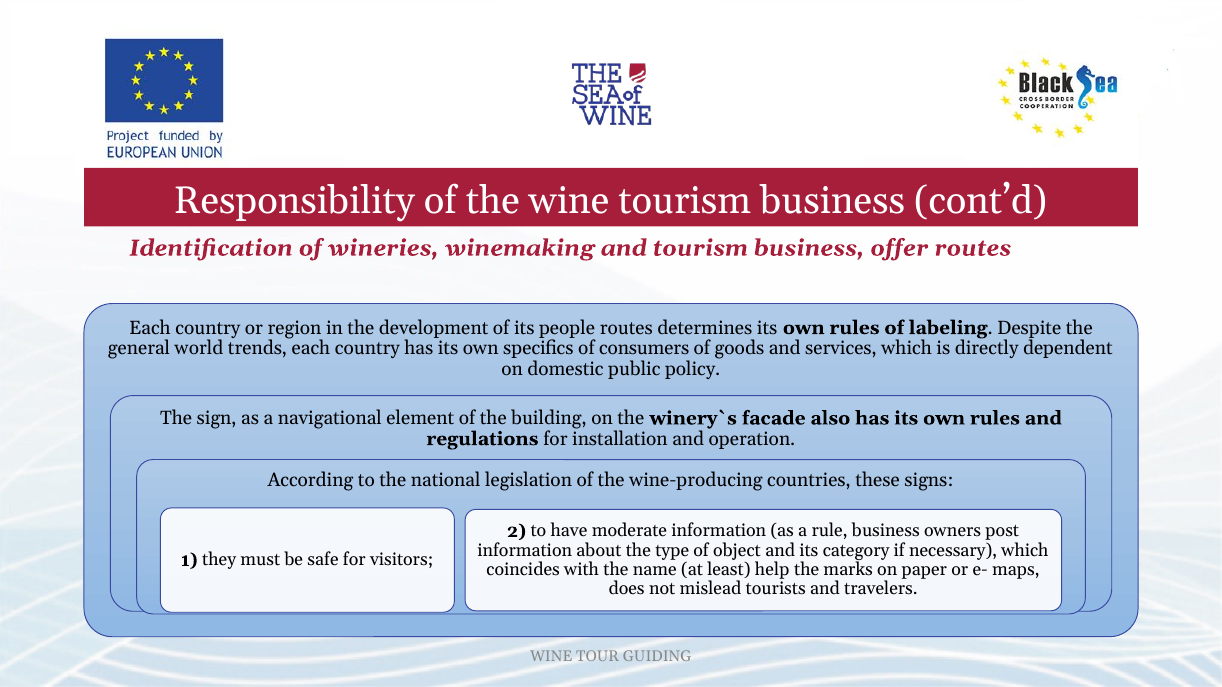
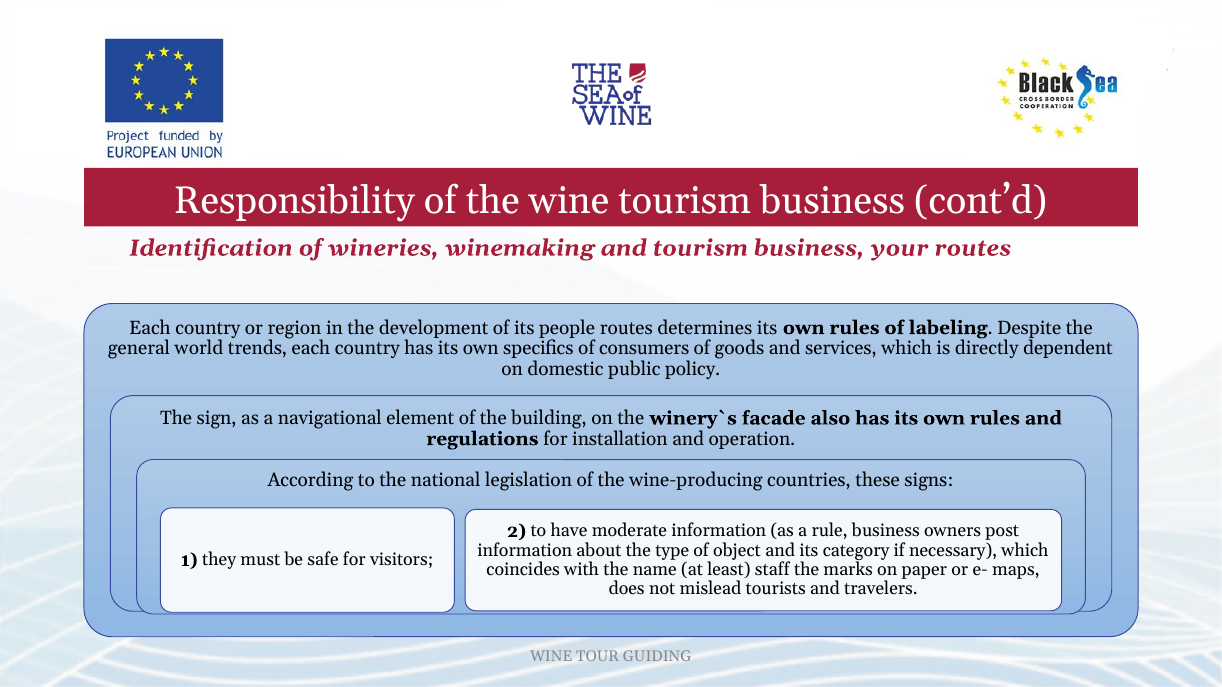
offer: offer -> your
help: help -> staff
